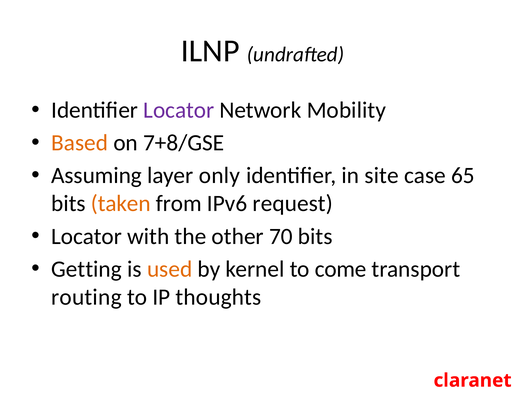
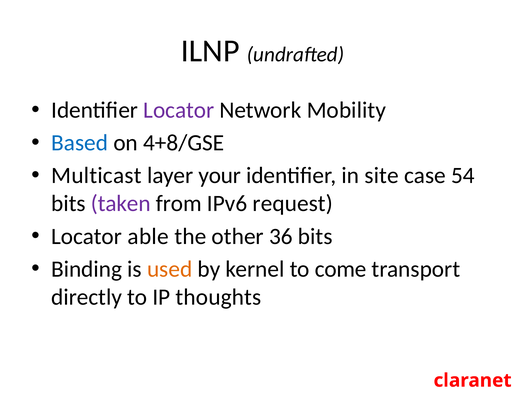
Based colour: orange -> blue
7+8/GSE: 7+8/GSE -> 4+8/GSE
Assuming: Assuming -> Multicast
only: only -> your
65: 65 -> 54
taken colour: orange -> purple
with: with -> able
70: 70 -> 36
Getting: Getting -> Binding
routing: routing -> directly
